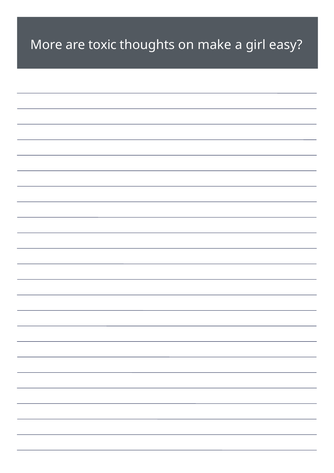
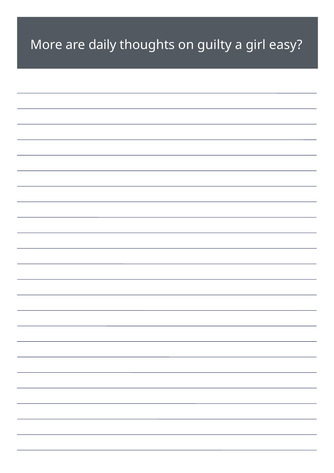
toxic: toxic -> daily
make: make -> guilty
